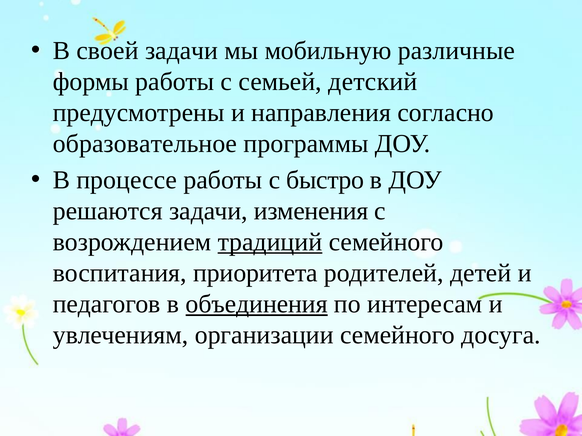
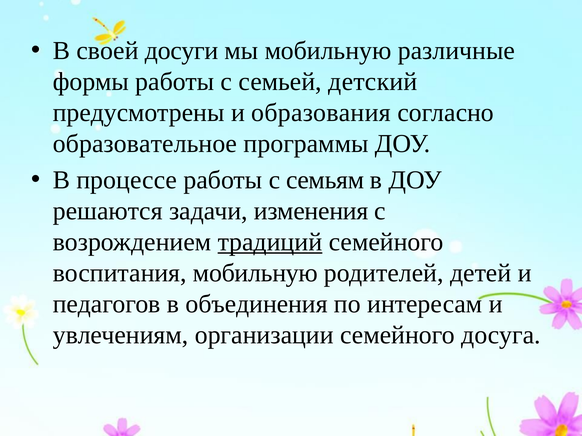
своей задачи: задачи -> досуги
направления: направления -> образования
быстро: быстро -> семьям
воспитания приоритета: приоритета -> мобильную
объединения underline: present -> none
